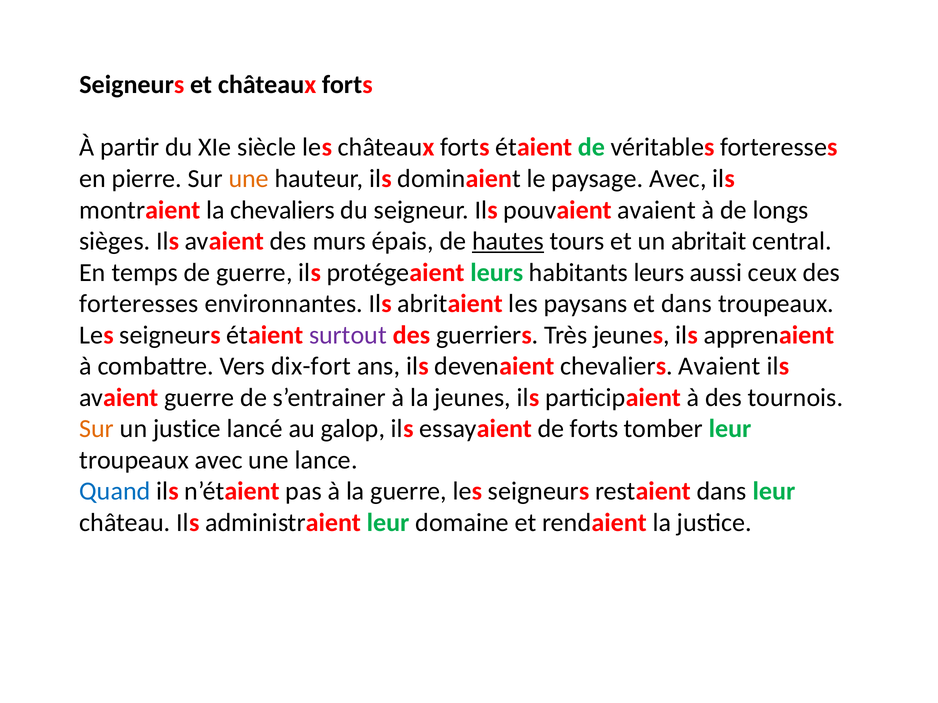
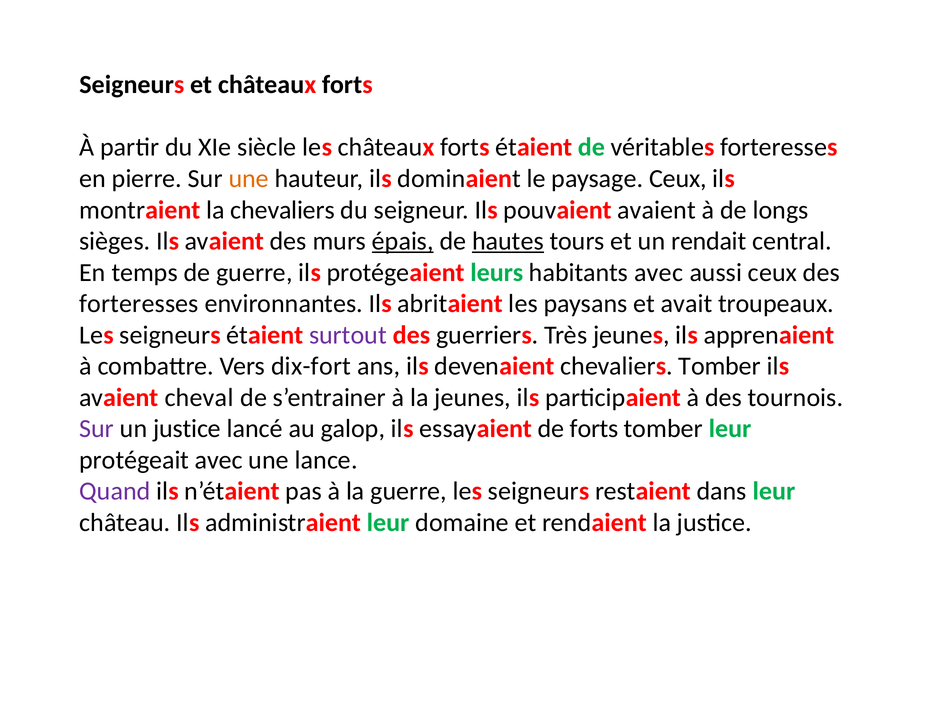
paysage Avec: Avec -> Ceux
épais underline: none -> present
abritait: abritait -> rendait
habitants leurs: leurs -> avec
et dans: dans -> avait
chevaliers Avaient: Avaient -> Tomber
avaient guerre: guerre -> cheval
Sur at (97, 429) colour: orange -> purple
troupeaux at (134, 460): troupeaux -> protégeait
Quand colour: blue -> purple
